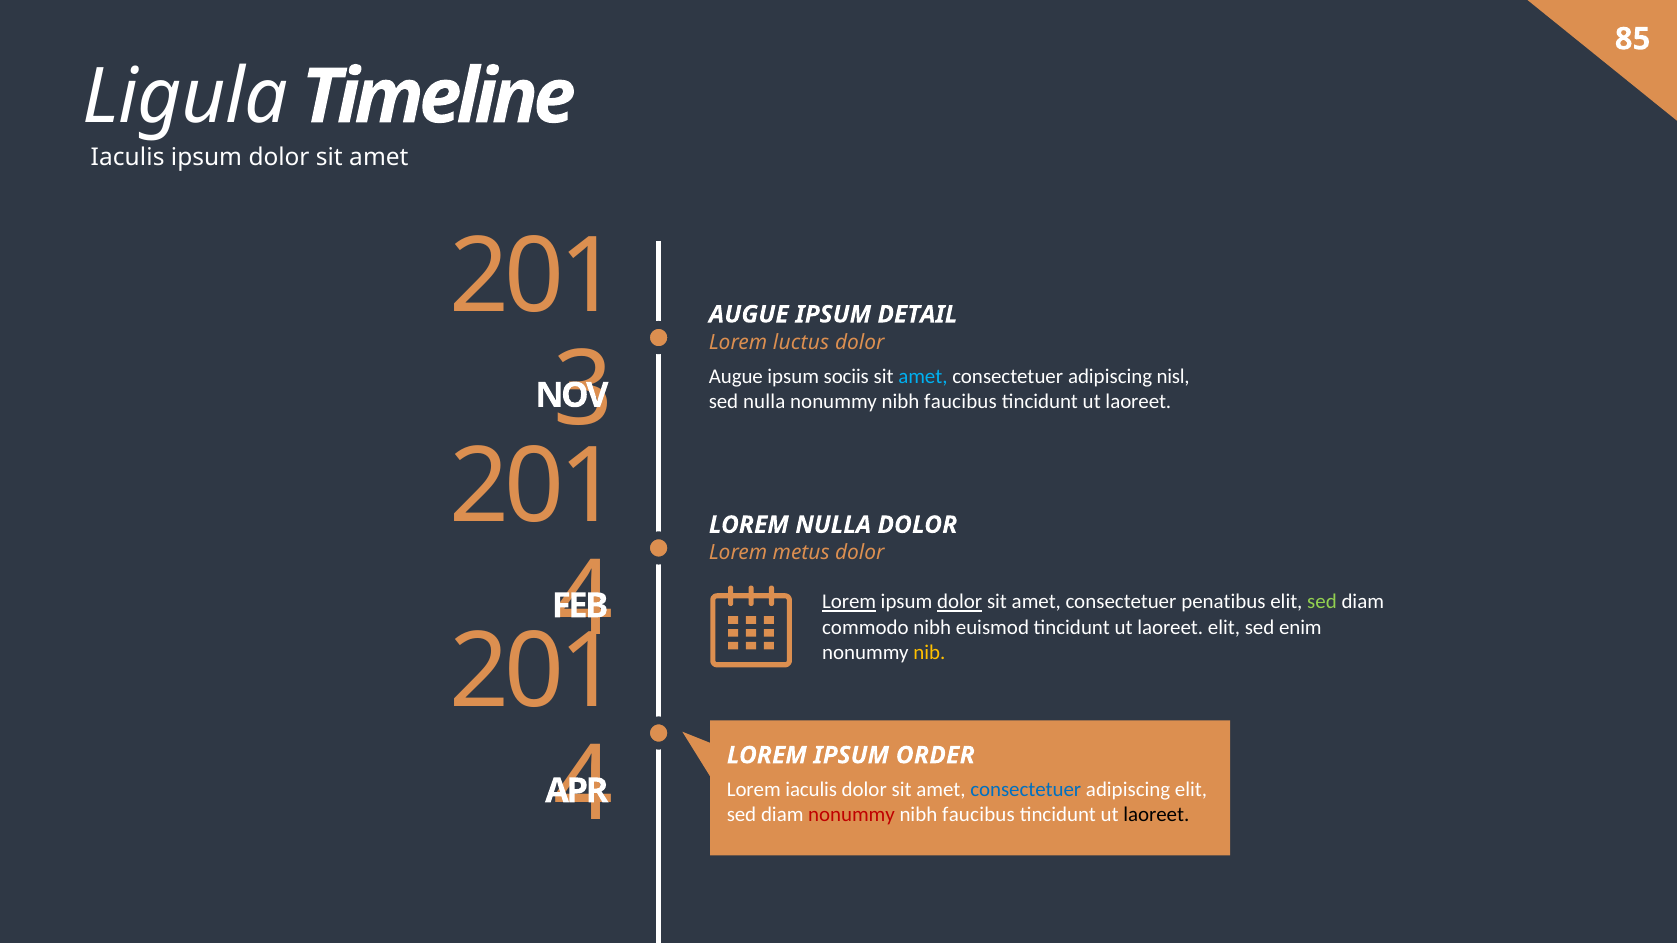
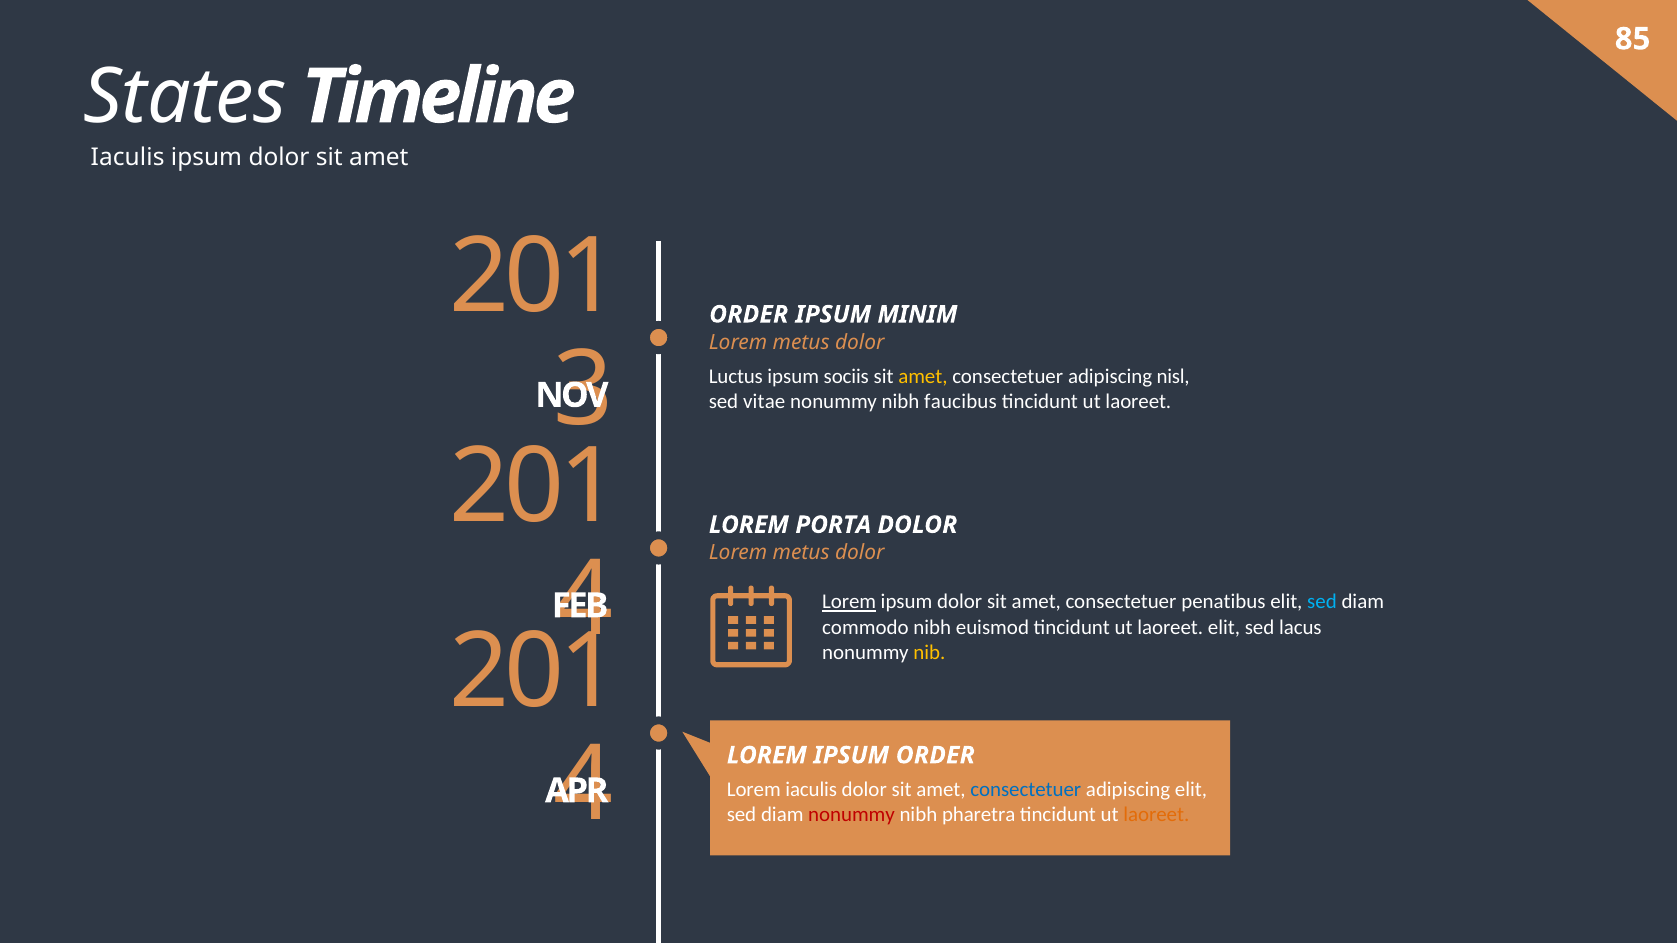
Ligula: Ligula -> States
AUGUE at (749, 315): AUGUE -> ORDER
DETAIL: DETAIL -> MINIM
luctus at (801, 342): luctus -> metus
Augue at (736, 377): Augue -> Luctus
amet at (923, 377) colour: light blue -> yellow
sed nulla: nulla -> vitae
LOREM NULLA: NULLA -> PORTA
dolor at (960, 602) underline: present -> none
sed at (1322, 602) colour: light green -> light blue
enim: enim -> lacus
faucibus at (979, 815): faucibus -> pharetra
laoreet at (1156, 815) colour: black -> orange
